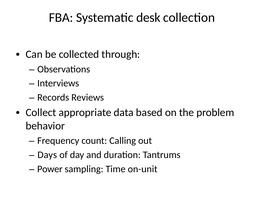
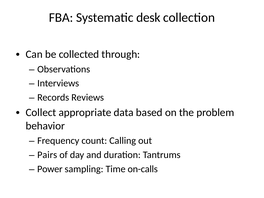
Days: Days -> Pairs
on-unit: on-unit -> on-calls
